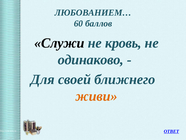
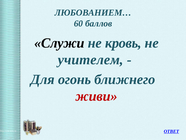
одинаково: одинаково -> учителем
своей: своей -> огонь
живи colour: orange -> red
